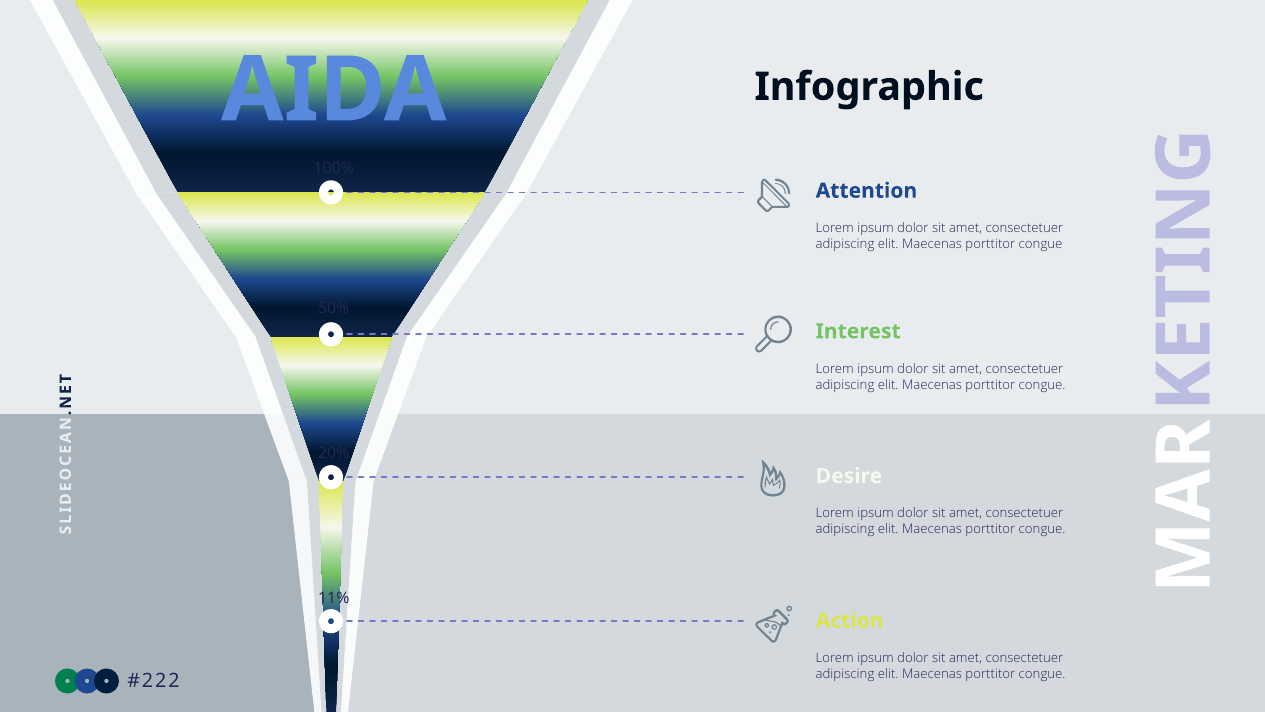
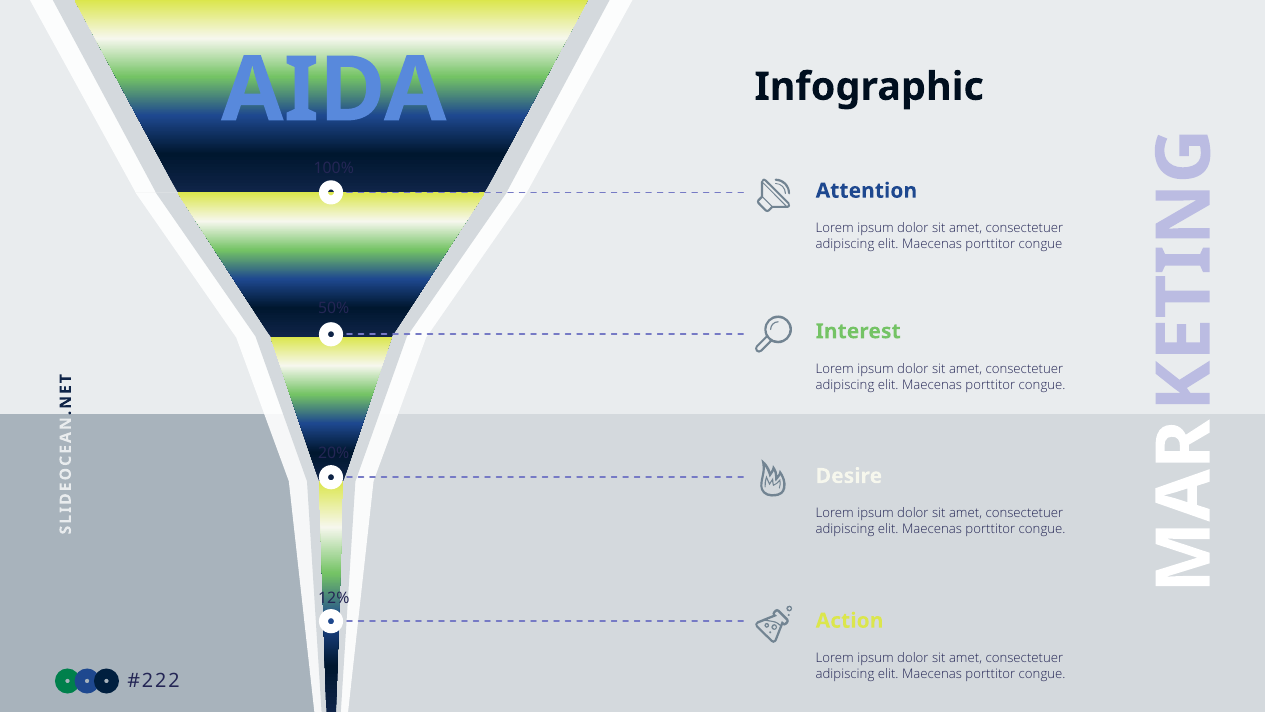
11%: 11% -> 12%
